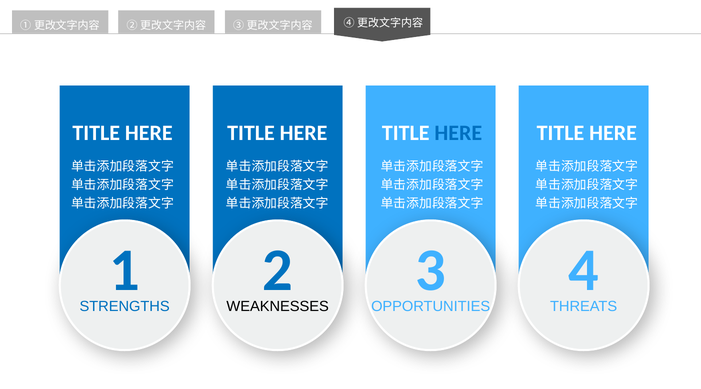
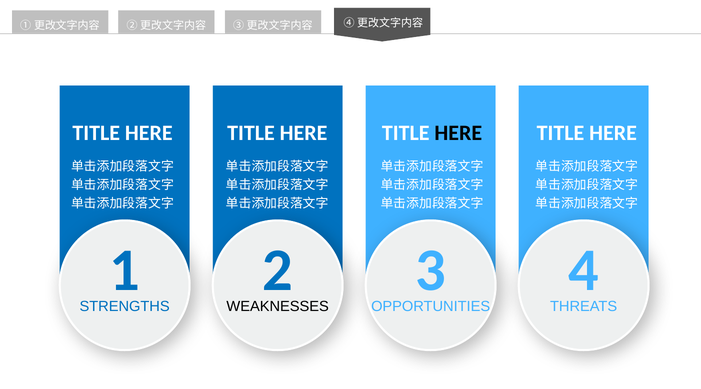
HERE at (458, 133) colour: blue -> black
